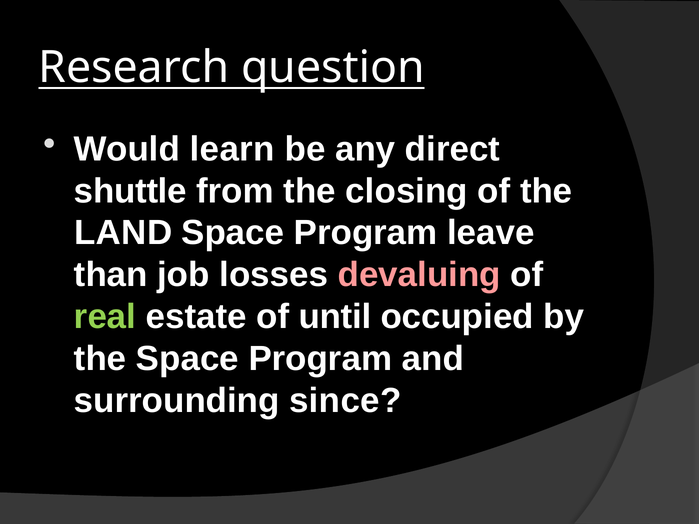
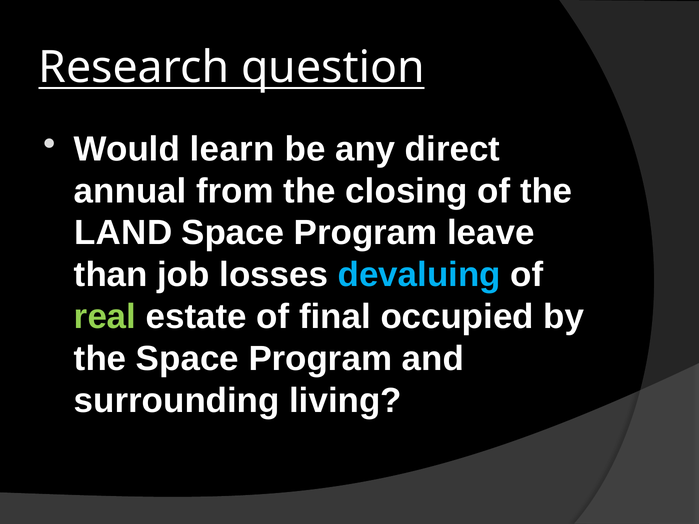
shuttle: shuttle -> annual
devaluing colour: pink -> light blue
until: until -> final
since: since -> living
